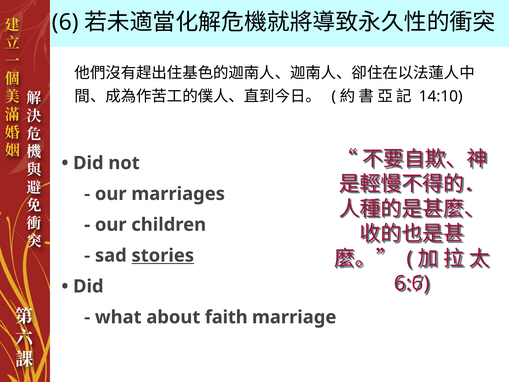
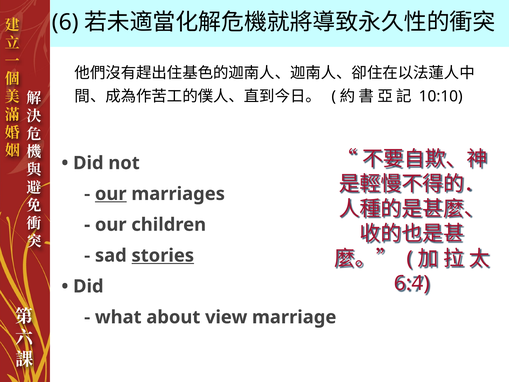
14:10: 14:10 -> 10:10
our at (111, 194) underline: none -> present
6:6: 6:6 -> 6:4
faith: faith -> view
